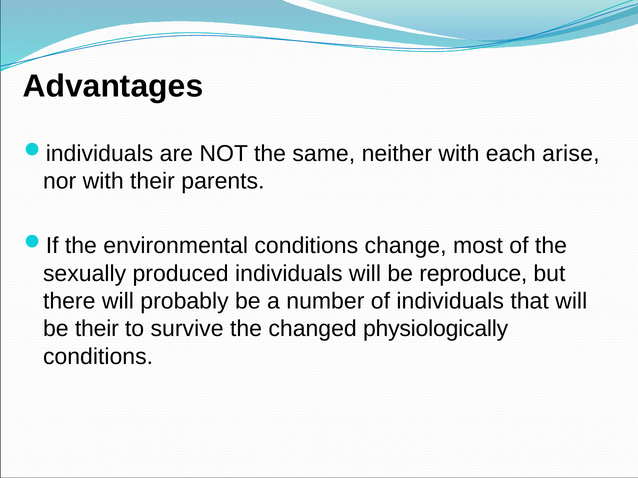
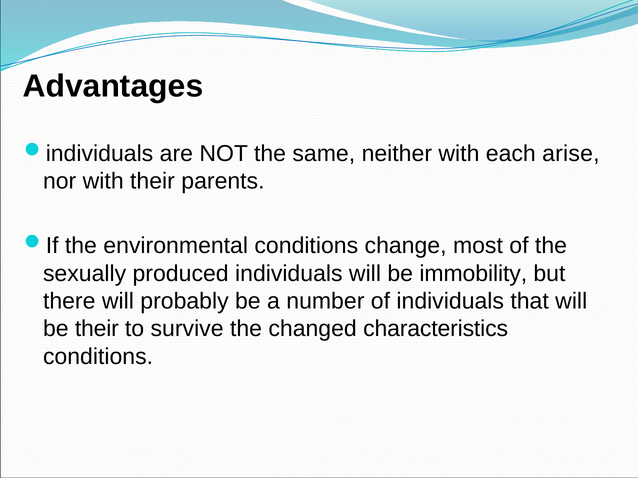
reproduce: reproduce -> immobility
physiologically: physiologically -> characteristics
